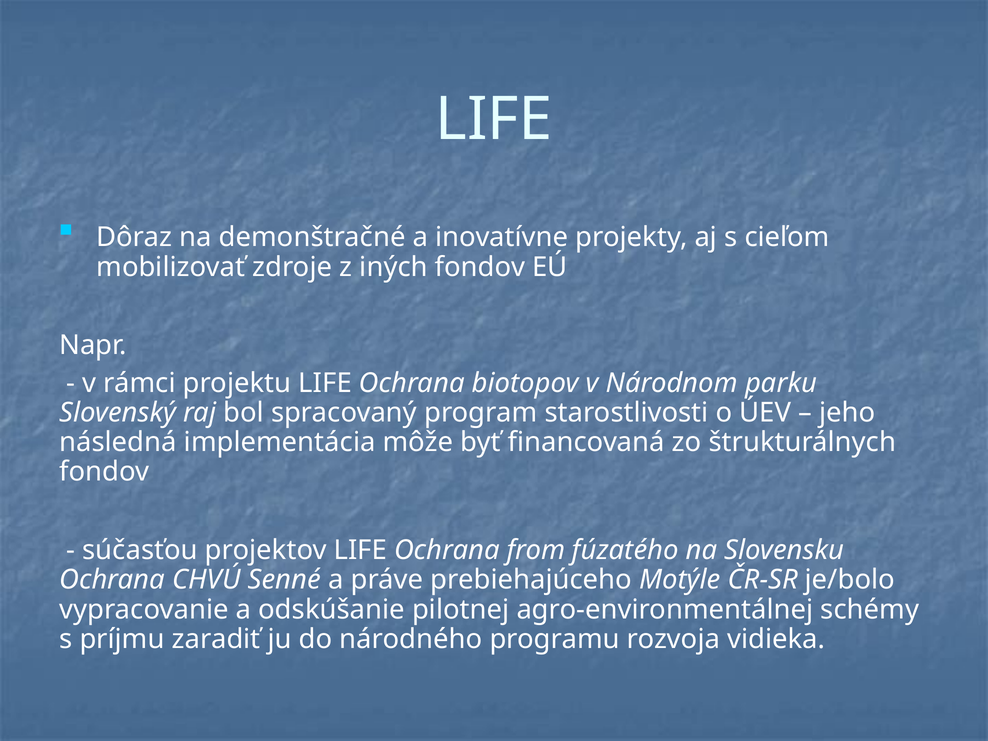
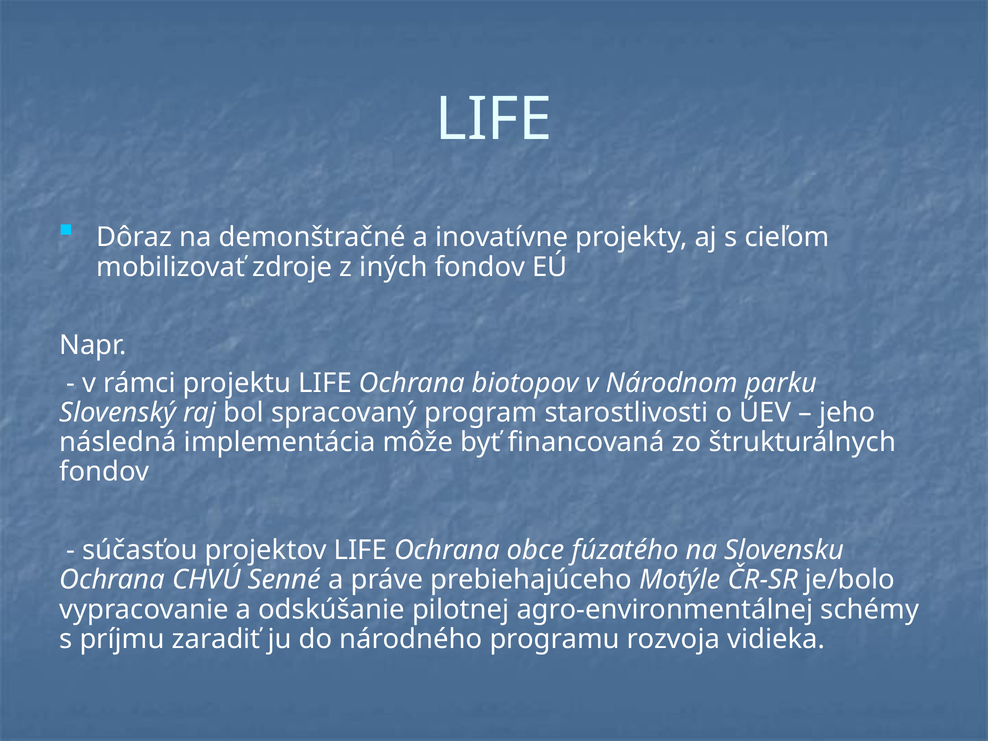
from: from -> obce
